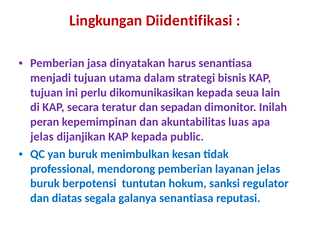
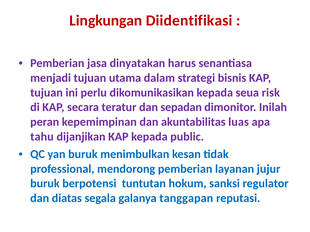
lain: lain -> risk
jelas at (42, 137): jelas -> tahu
layanan jelas: jelas -> jujur
galanya senantiasa: senantiasa -> tanggapan
